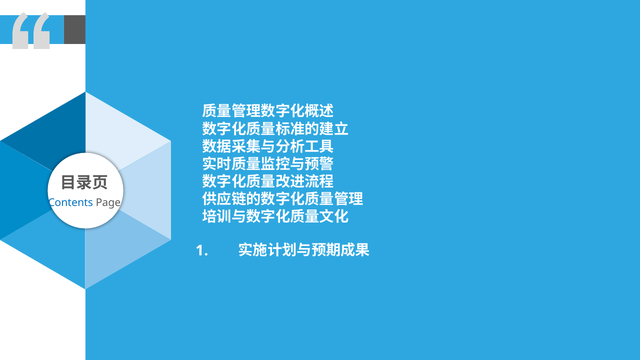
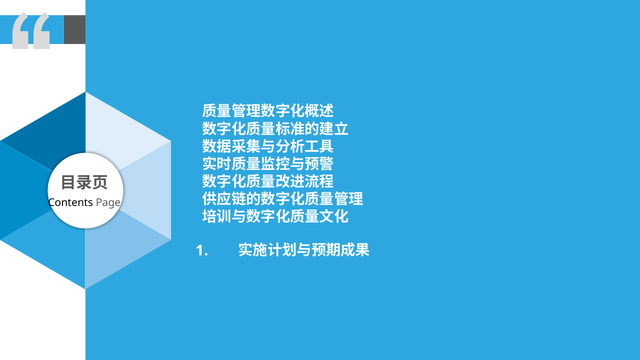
Contents colour: blue -> black
